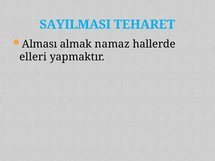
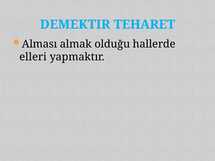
SAYILMASI: SAYILMASI -> DEMEKTIR
namaz: namaz -> olduğu
